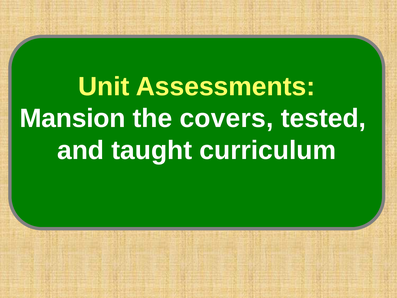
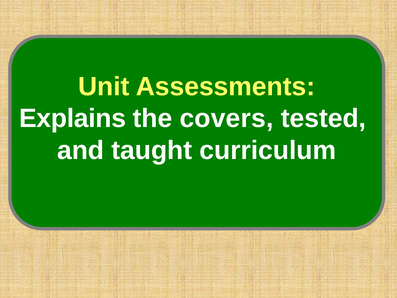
Mansion: Mansion -> Explains
